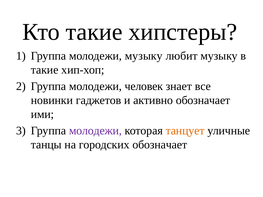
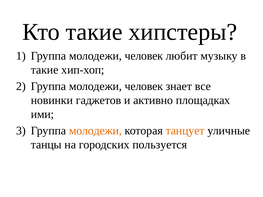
музыку at (144, 56): музыку -> человек
активно обозначает: обозначает -> площадках
молодежи at (95, 131) colour: purple -> orange
городских обозначает: обозначает -> пользуется
